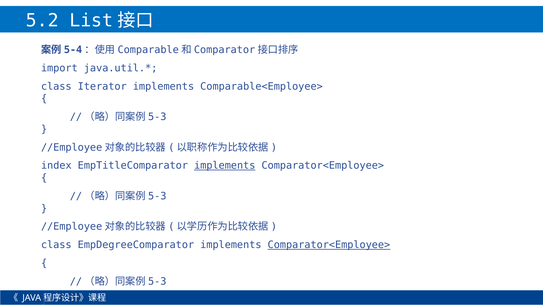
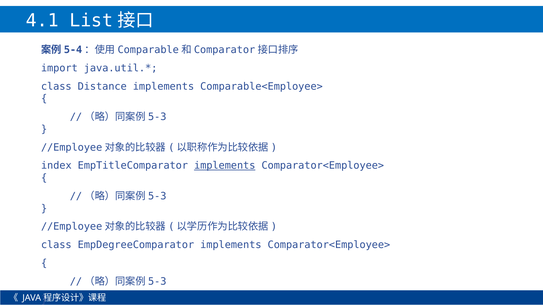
5.2: 5.2 -> 4.1
Iterator: Iterator -> Distance
Comparator<Employee> at (329, 245) underline: present -> none
